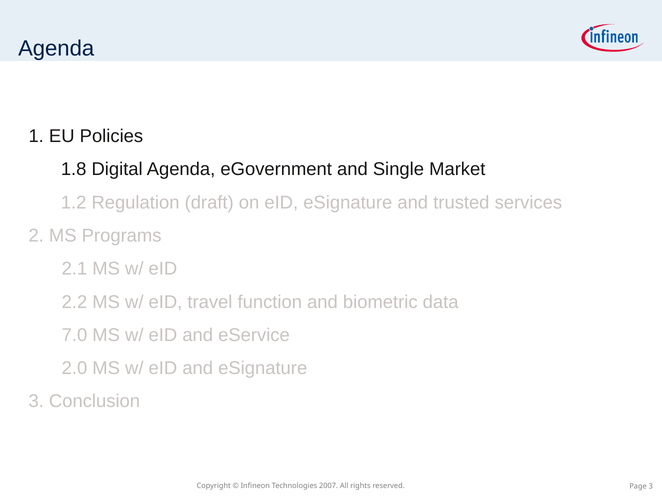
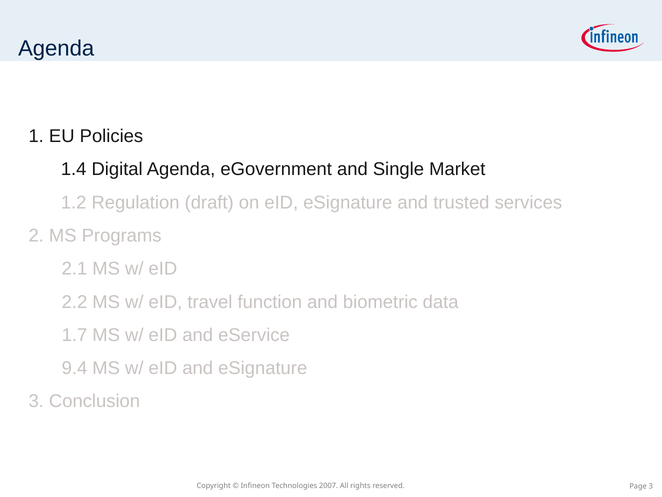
1.8: 1.8 -> 1.4
7.0: 7.0 -> 1.7
2.0: 2.0 -> 9.4
